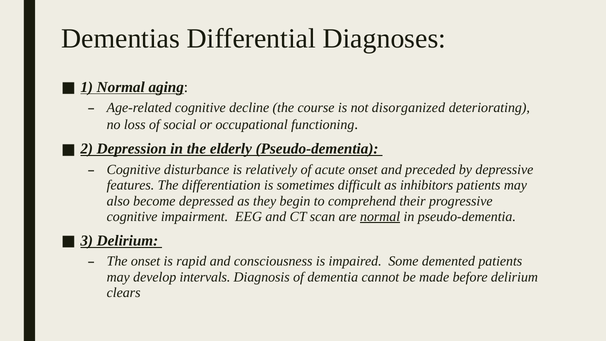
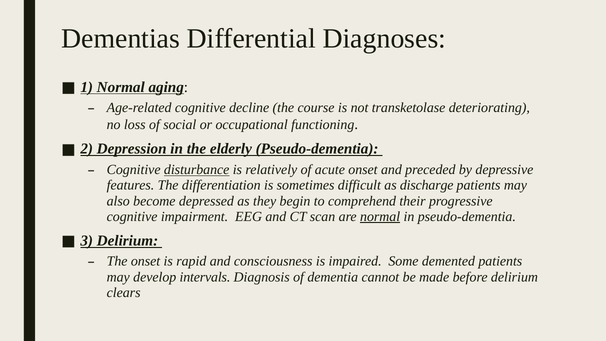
disorganized: disorganized -> transketolase
disturbance underline: none -> present
inhibitors: inhibitors -> discharge
